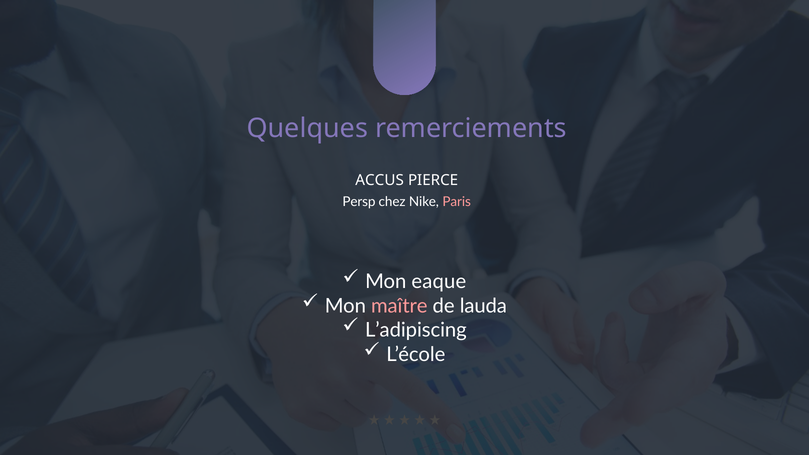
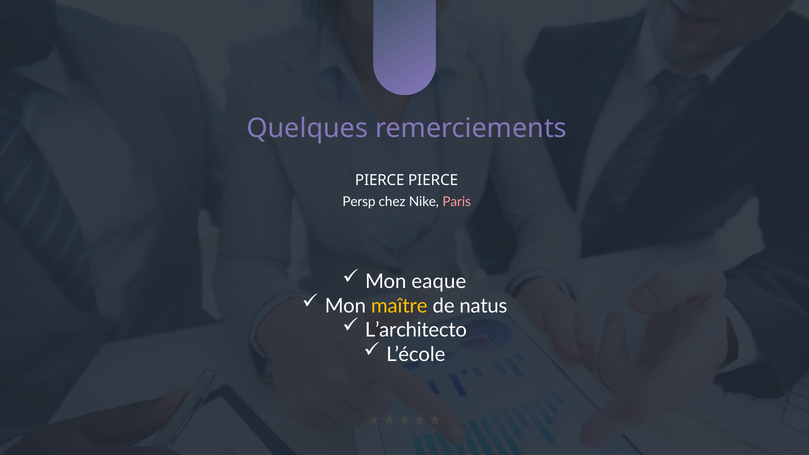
ACCUS at (380, 180): ACCUS -> PIERCE
maître colour: pink -> yellow
lauda: lauda -> natus
L’adipiscing: L’adipiscing -> L’architecto
